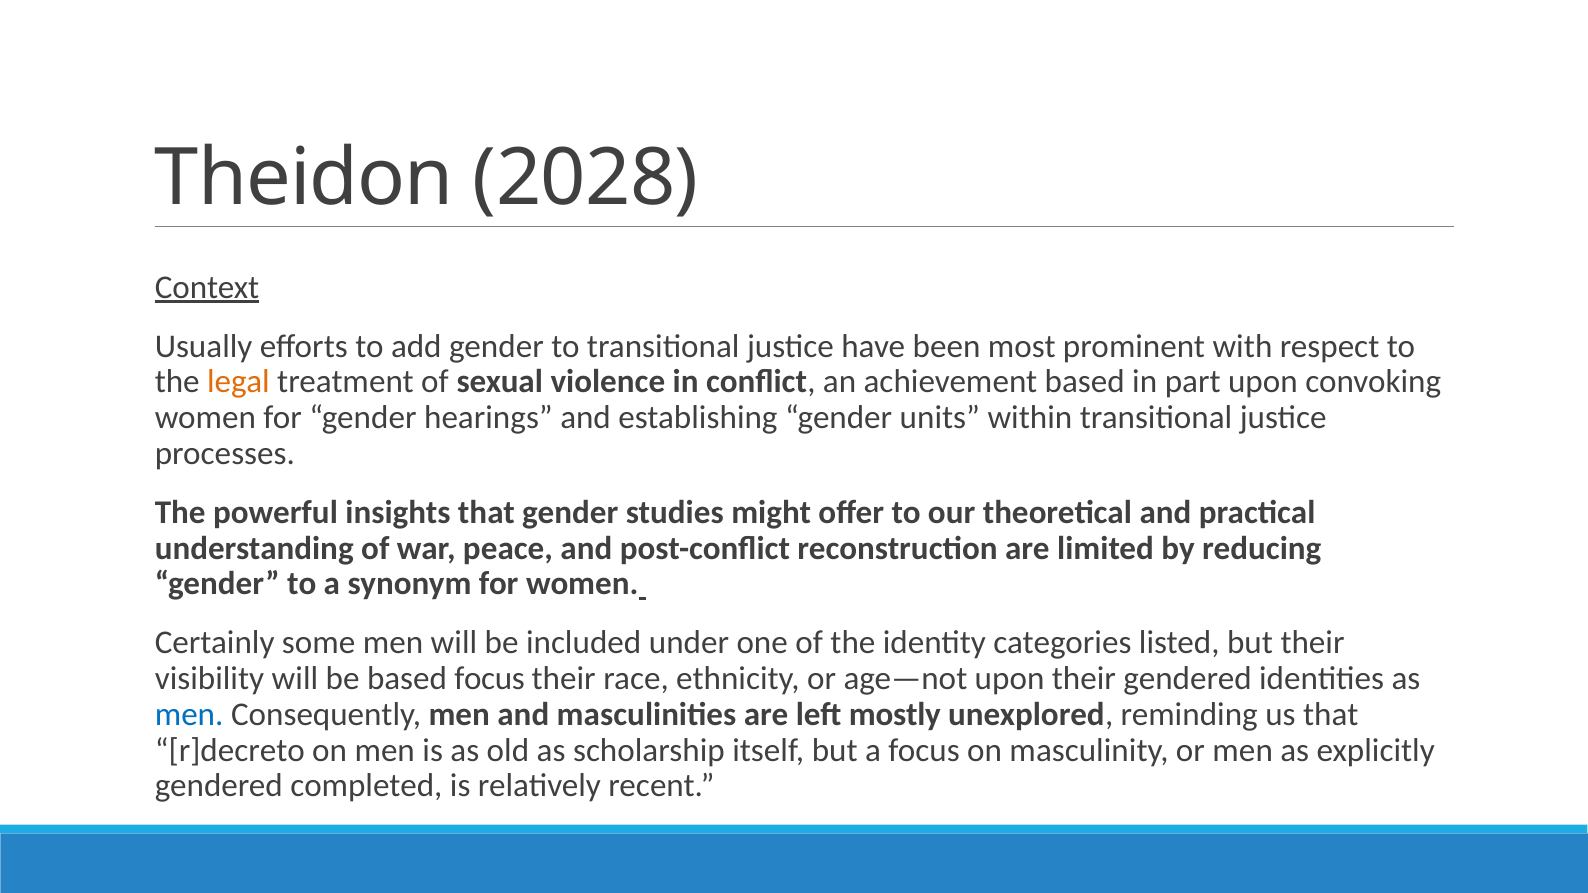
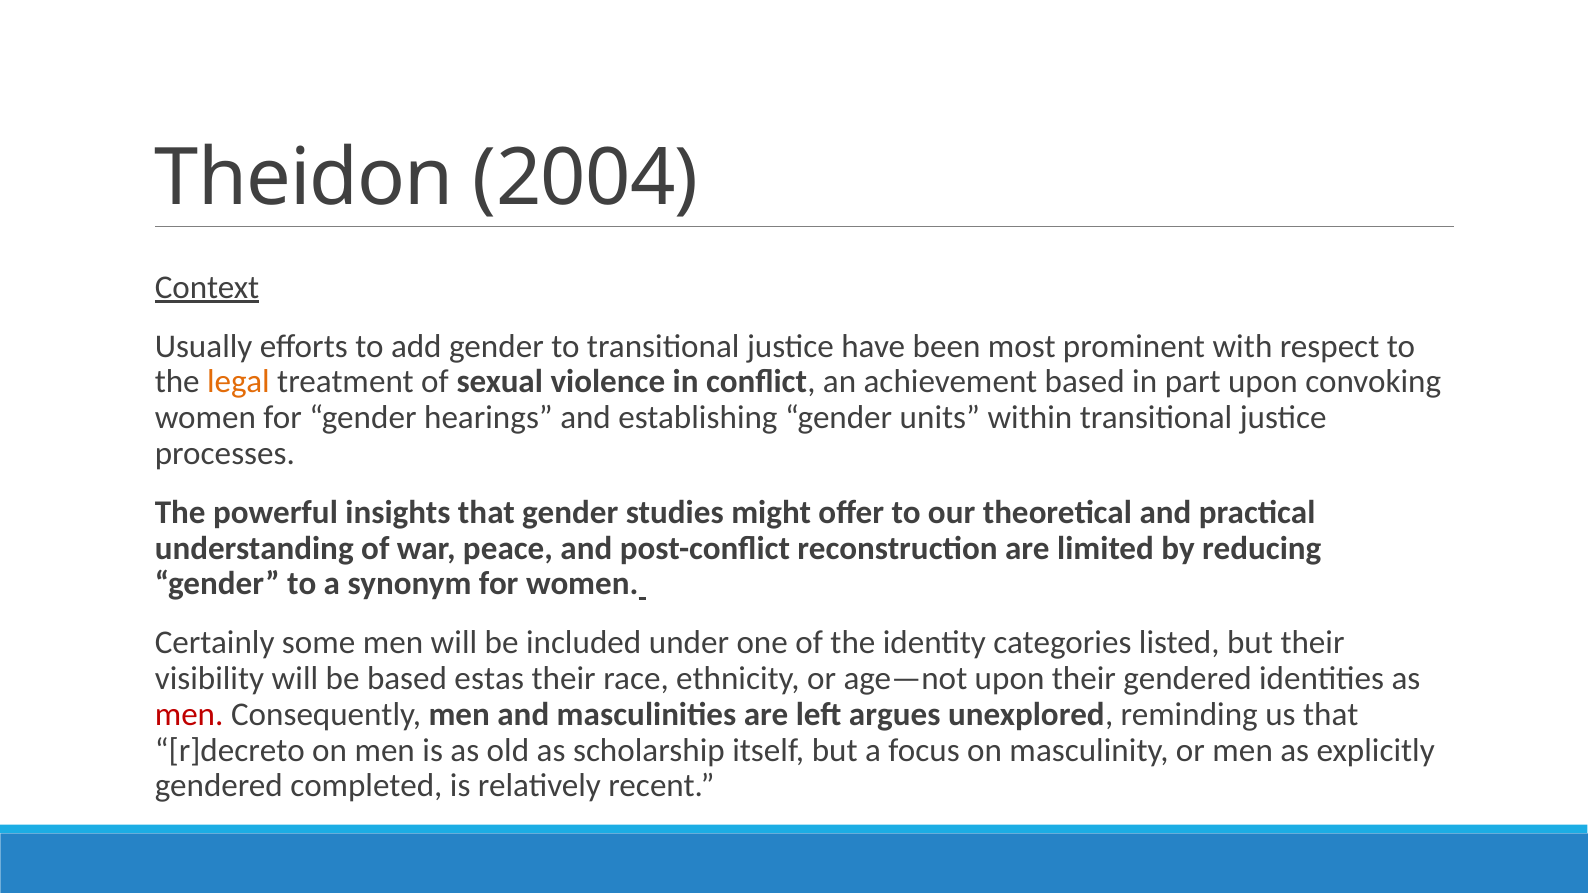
2028: 2028 -> 2004
based focus: focus -> estas
men at (189, 715) colour: blue -> red
mostly: mostly -> argues
